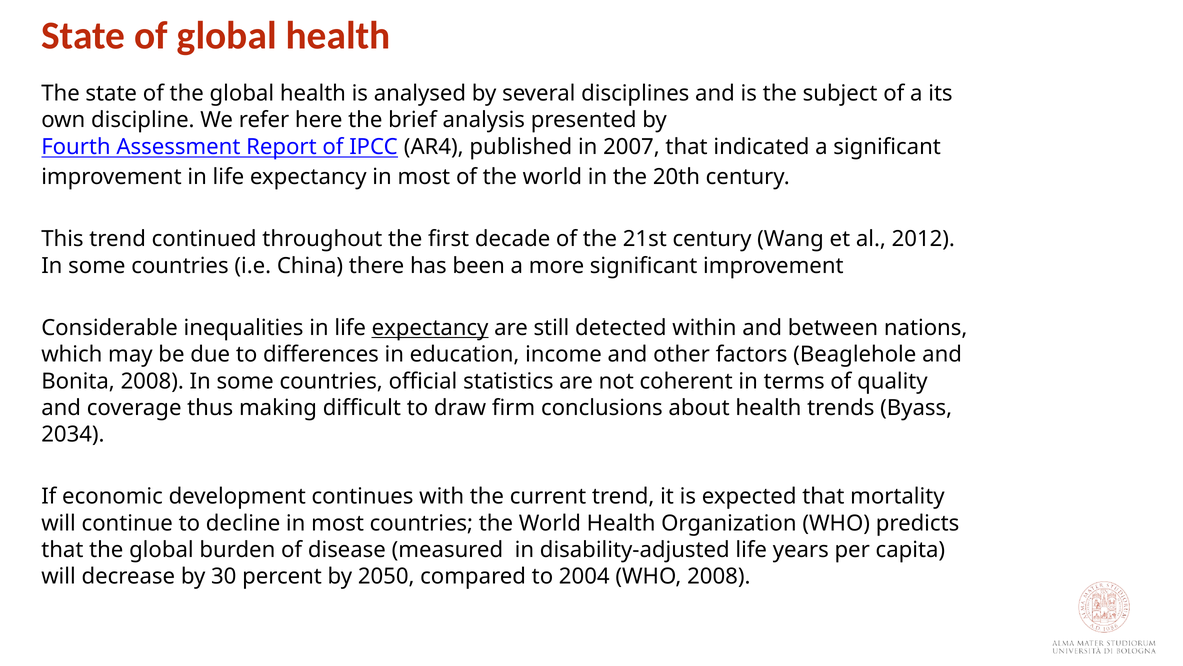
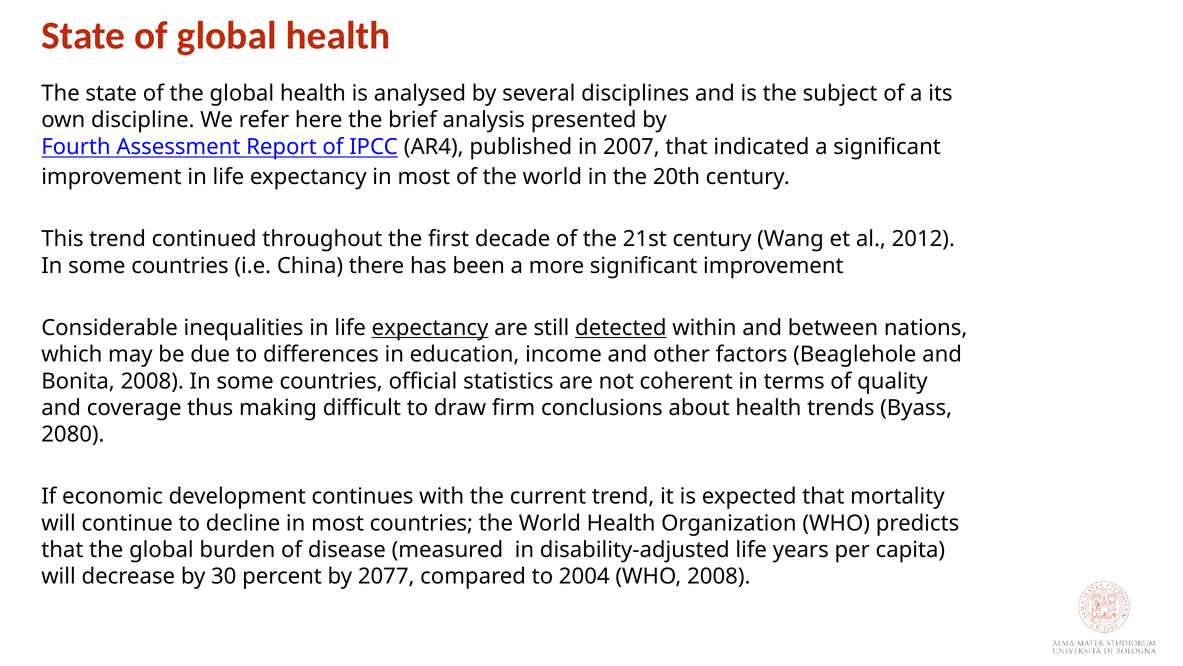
detected underline: none -> present
2034: 2034 -> 2080
2050: 2050 -> 2077
